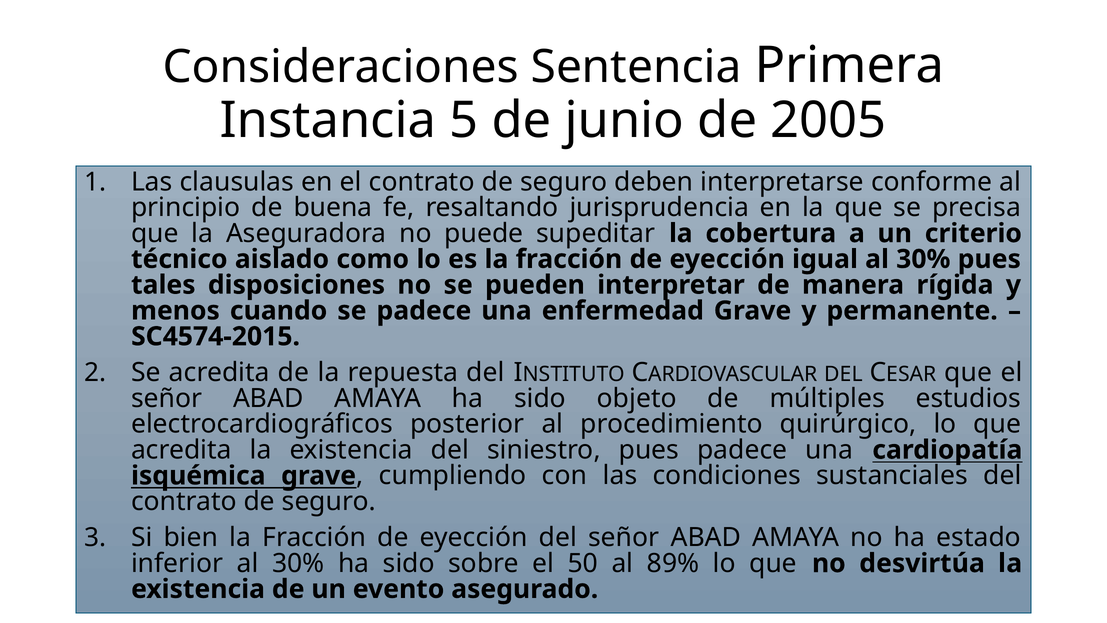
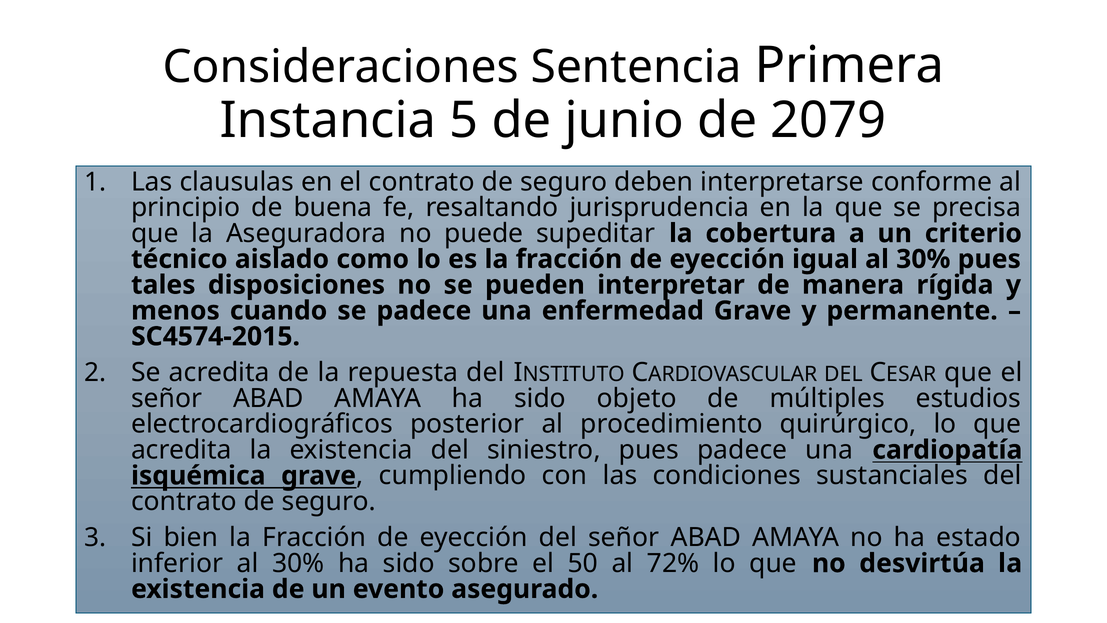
2005: 2005 -> 2079
89%: 89% -> 72%
